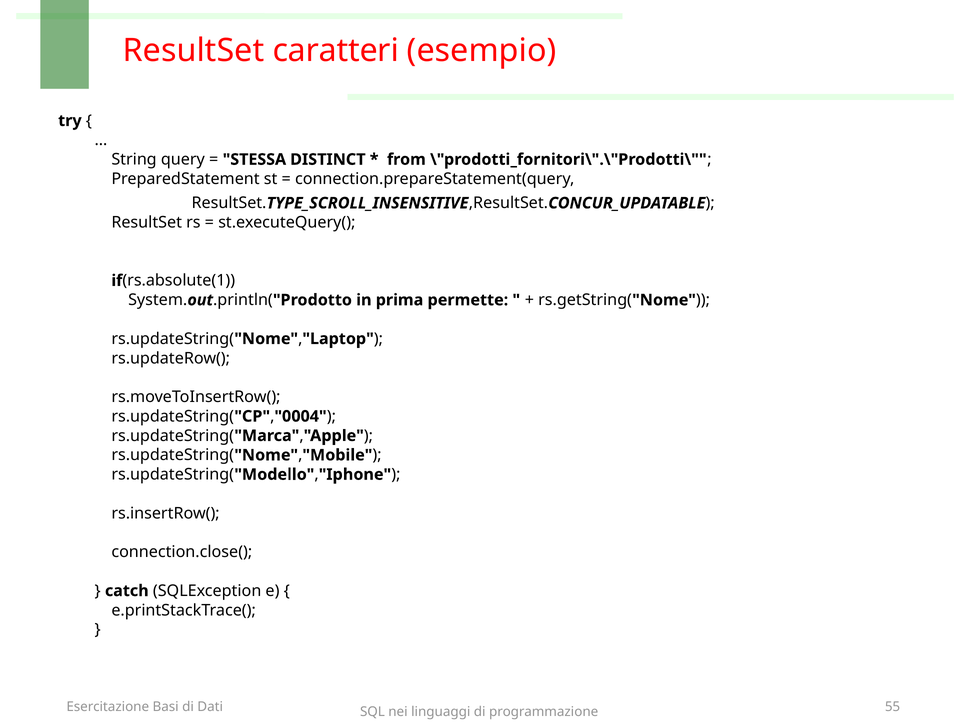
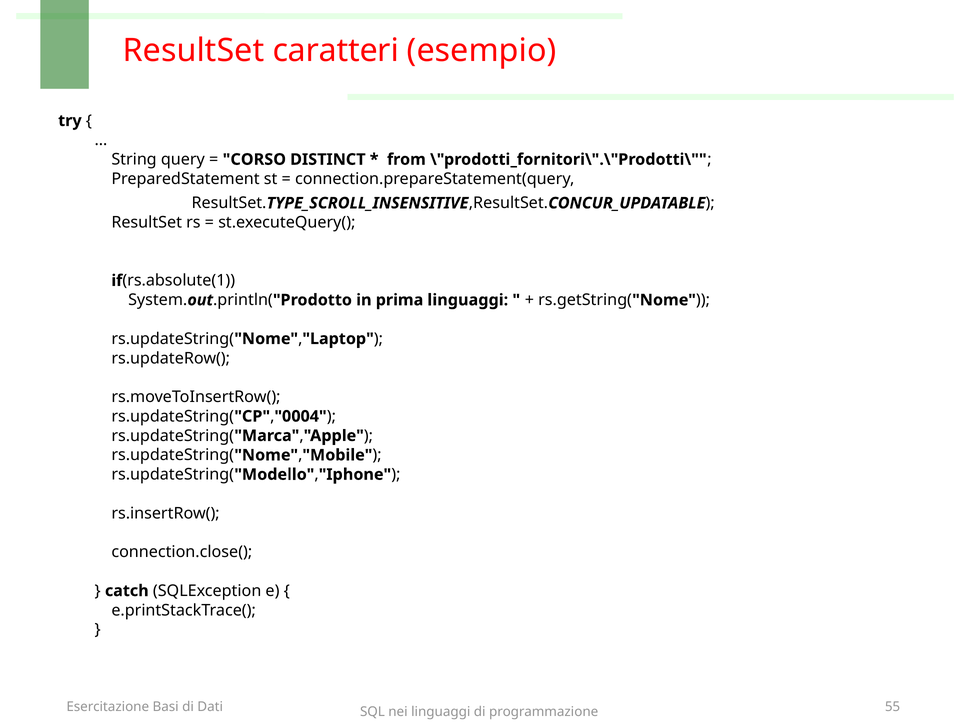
STESSA: STESSA -> CORSO
prima permette: permette -> linguaggi
